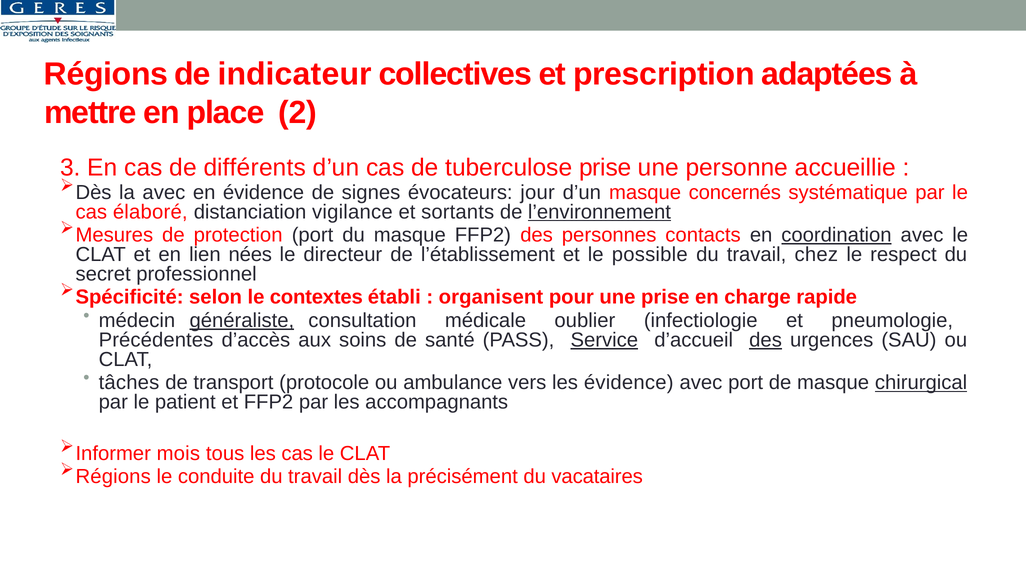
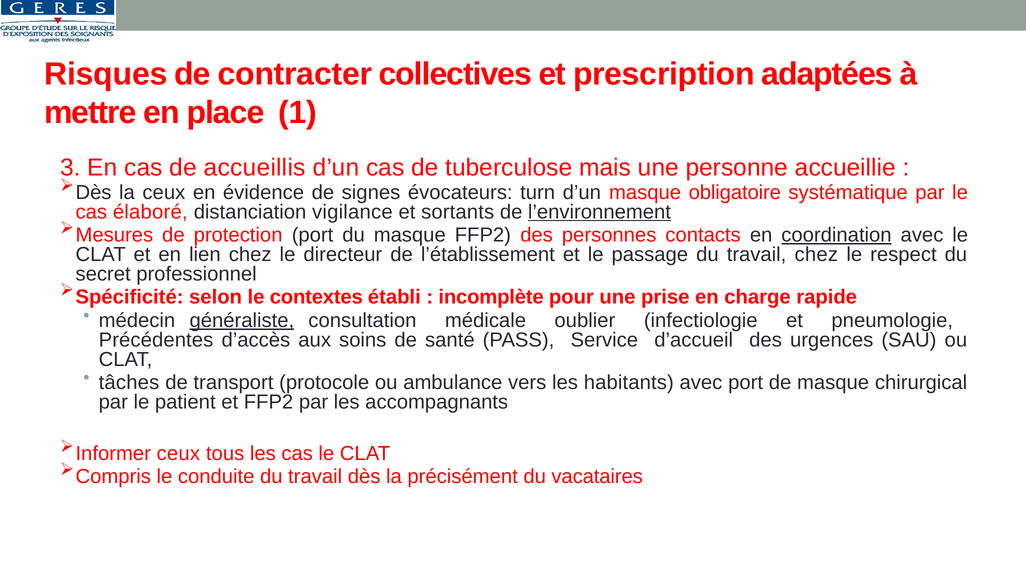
Régions at (106, 74): Régions -> Risques
indicateur: indicateur -> contracter
2: 2 -> 1
différents: différents -> accueillis
tuberculose prise: prise -> mais
la avec: avec -> ceux
jour: jour -> turn
concernés: concernés -> obligatoire
lien nées: nées -> chez
possible: possible -> passage
organisent: organisent -> incomplète
Service underline: present -> none
des at (766, 340) underline: present -> none
les évidence: évidence -> habitants
chirurgical underline: present -> none
Informer mois: mois -> ceux
Régions at (113, 477): Régions -> Compris
